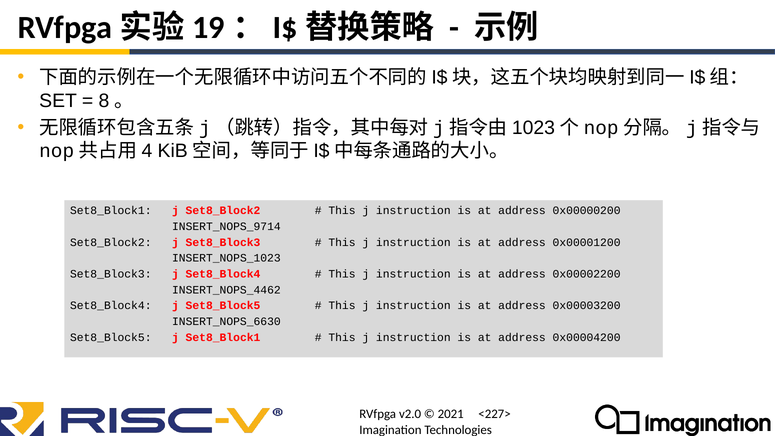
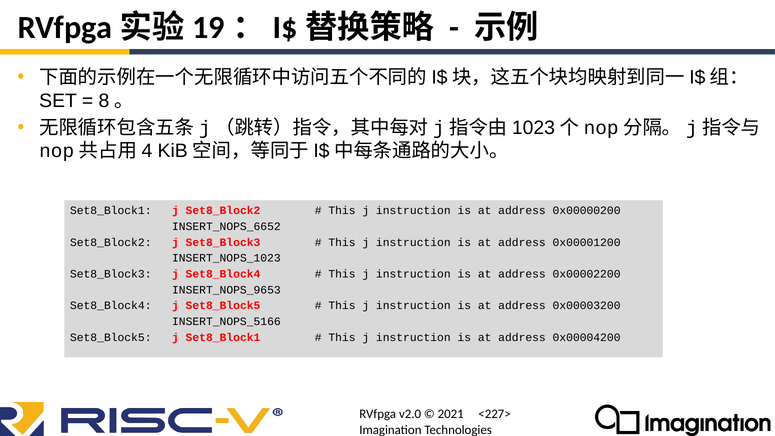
INSERT_NOPS_9714: INSERT_NOPS_9714 -> INSERT_NOPS_6652
INSERT_NOPS_4462: INSERT_NOPS_4462 -> INSERT_NOPS_9653
INSERT_NOPS_6630: INSERT_NOPS_6630 -> INSERT_NOPS_5166
